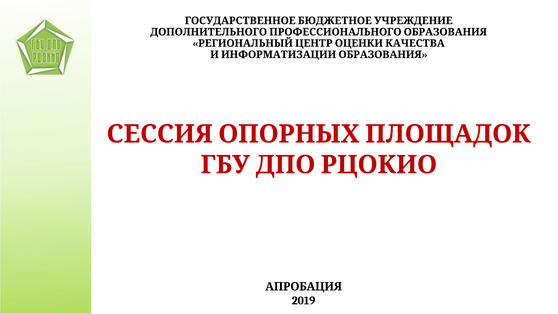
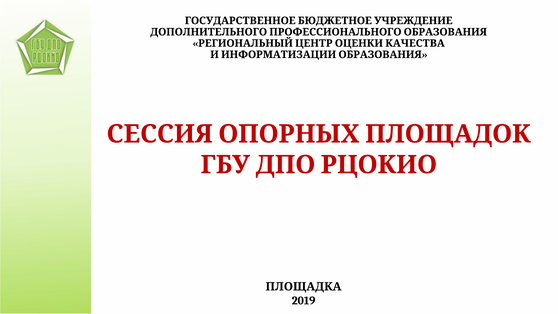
АПРОБАЦИЯ: АПРОБАЦИЯ -> ПЛОЩАДКА
